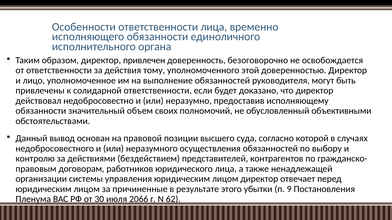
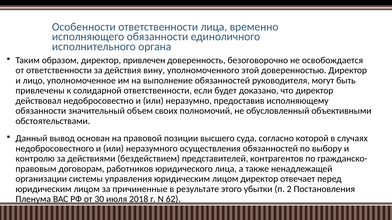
тому: тому -> вину
9: 9 -> 2
2066: 2066 -> 2018
